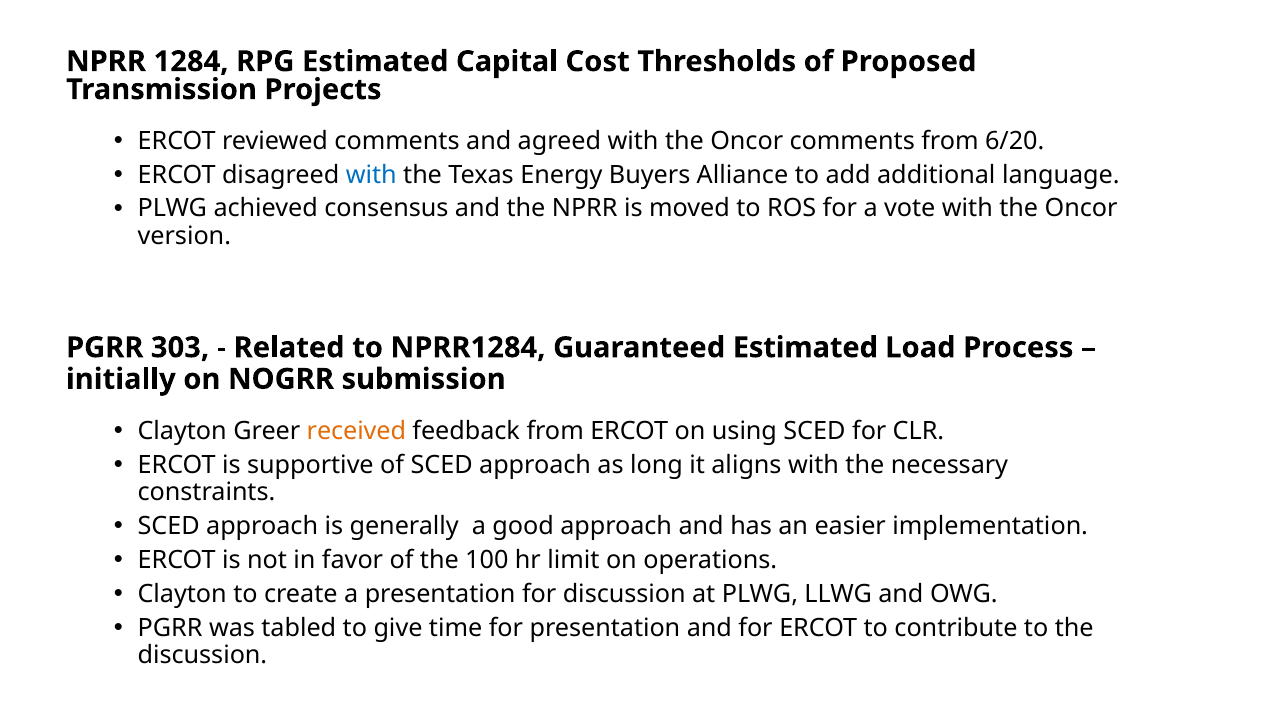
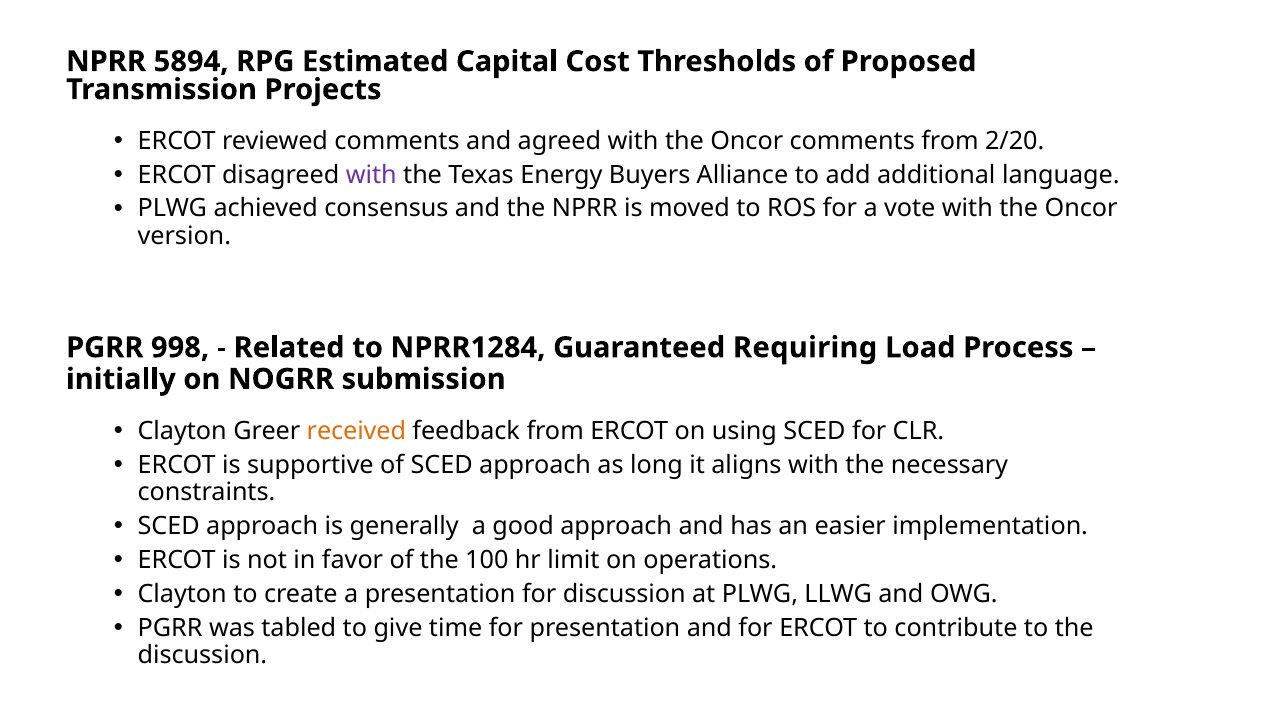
1284: 1284 -> 5894
6/20: 6/20 -> 2/20
with at (371, 175) colour: blue -> purple
303: 303 -> 998
Guaranteed Estimated: Estimated -> Requiring
